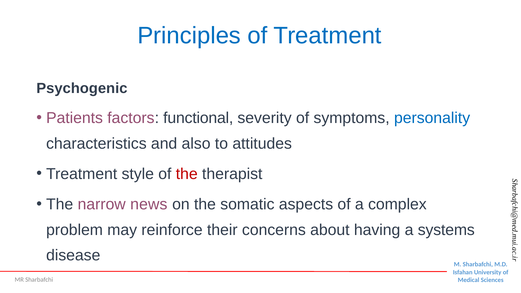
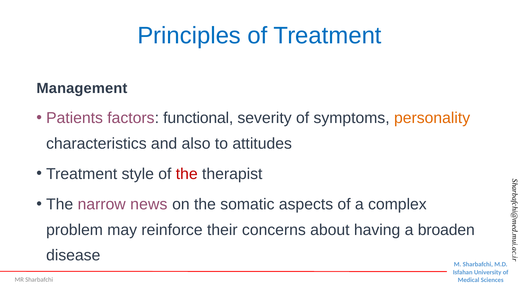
Psychogenic: Psychogenic -> Management
personality colour: blue -> orange
systems: systems -> broaden
